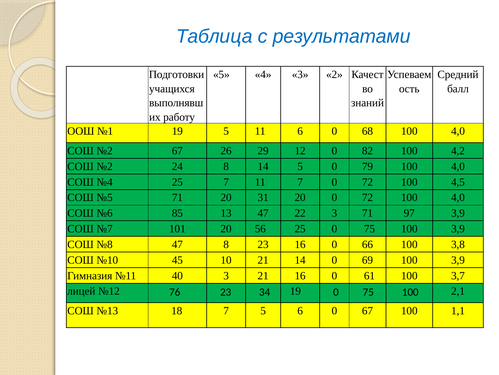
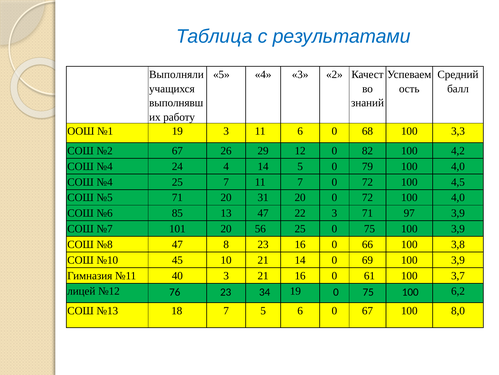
Подготовки: Подготовки -> Выполняли
19 5: 5 -> 3
68 100 4,0: 4,0 -> 3,3
№2 at (105, 166): №2 -> №4
24 8: 8 -> 4
2,1: 2,1 -> 6,2
1,1: 1,1 -> 8,0
